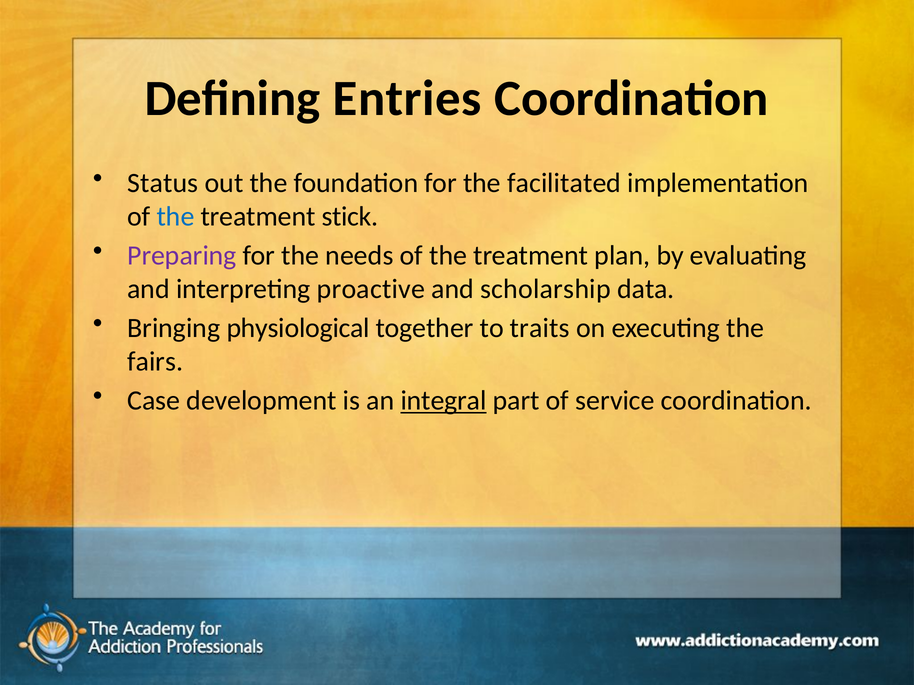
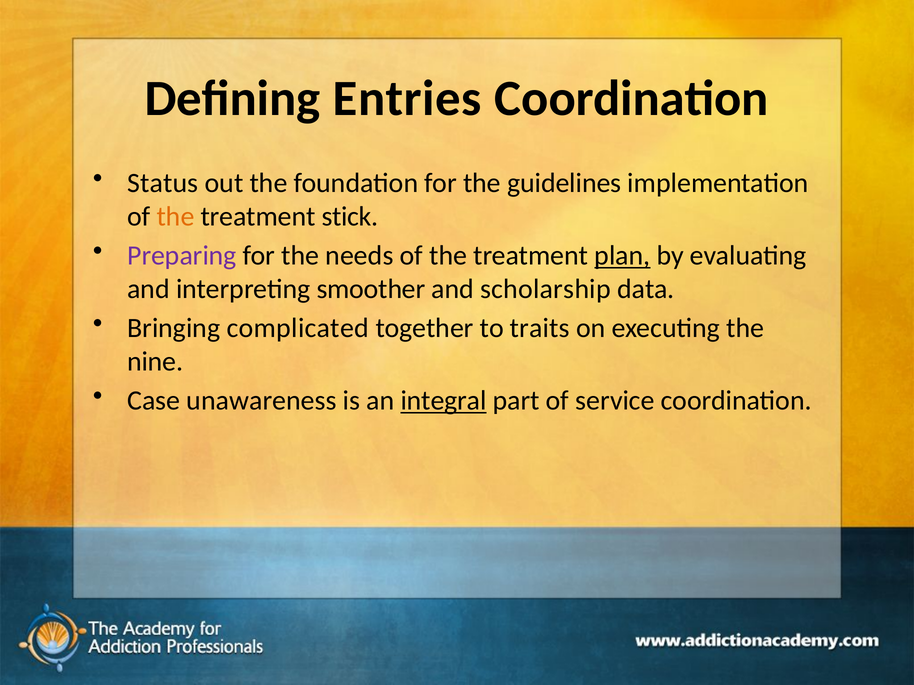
facilitated: facilitated -> guidelines
the at (176, 217) colour: blue -> orange
plan underline: none -> present
proactive: proactive -> smoother
physiological: physiological -> complicated
fairs: fairs -> nine
development: development -> unawareness
